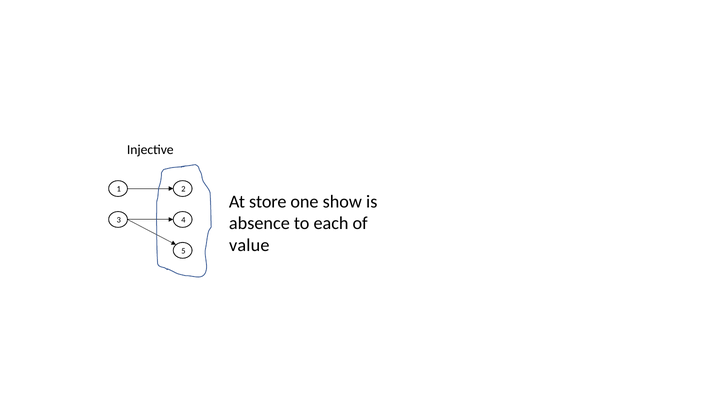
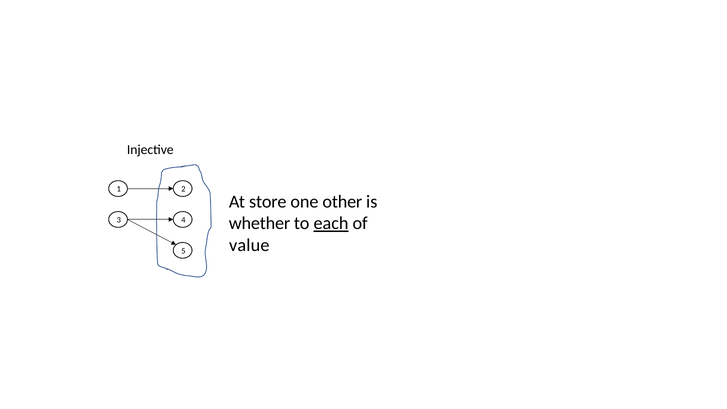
show: show -> other
absence: absence -> whether
each underline: none -> present
